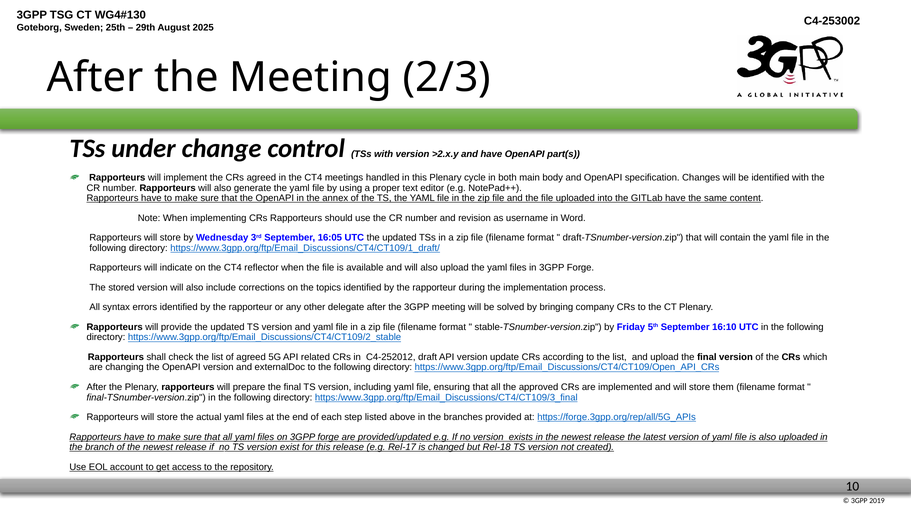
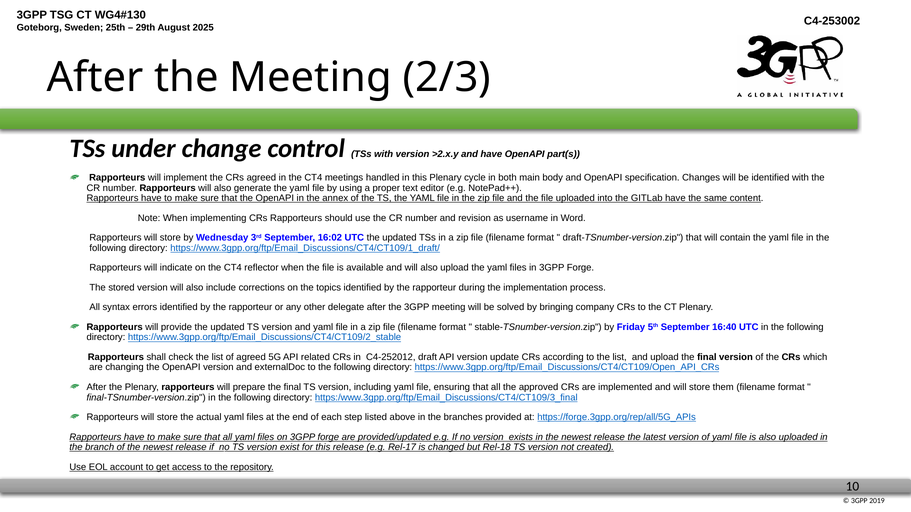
16:05: 16:05 -> 16:02
16:10: 16:10 -> 16:40
